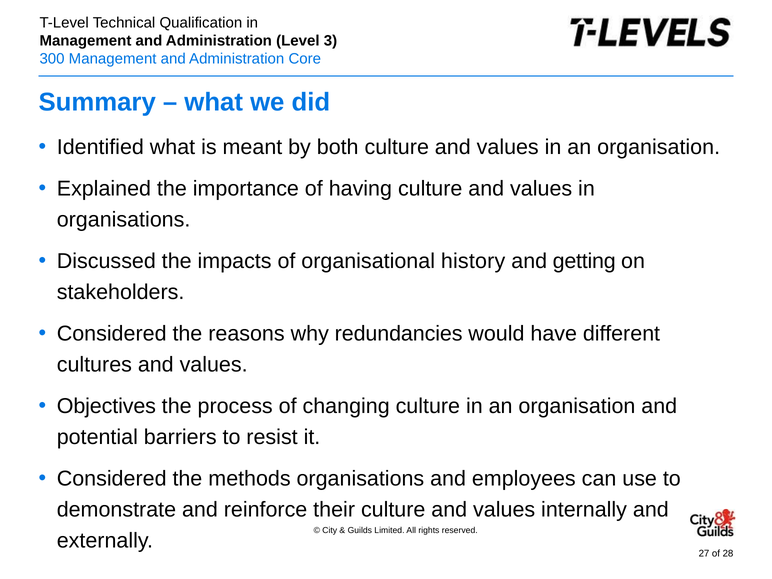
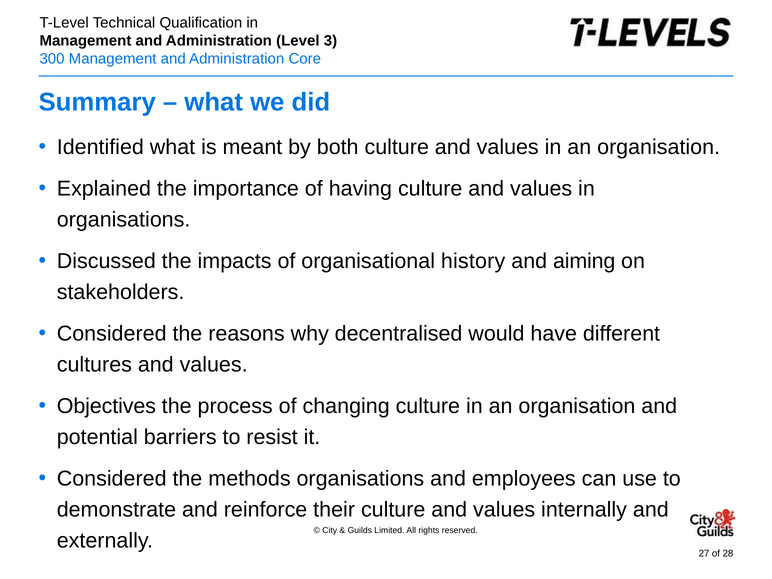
getting: getting -> aiming
redundancies: redundancies -> decentralised
